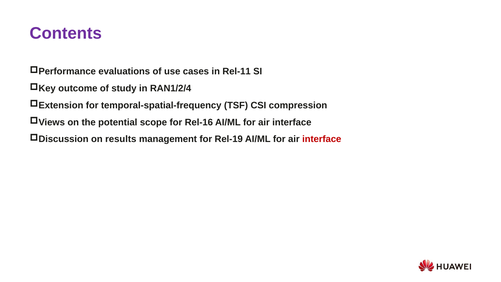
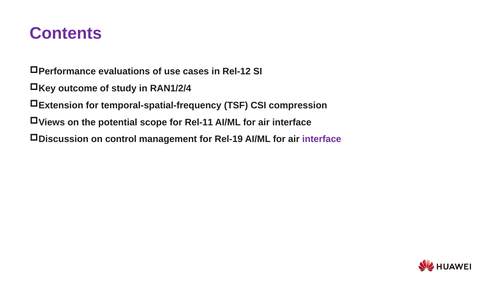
Rel-11: Rel-11 -> Rel-12
Rel-16: Rel-16 -> Rel-11
results: results -> control
interface at (322, 139) colour: red -> purple
